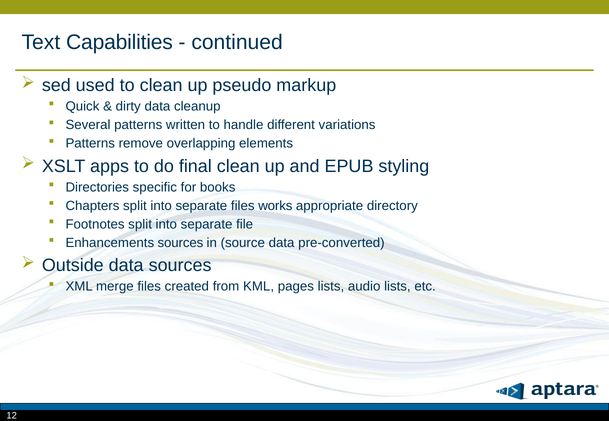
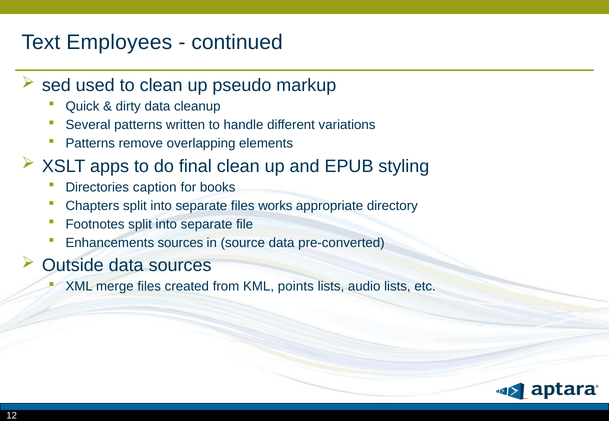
Capabilities: Capabilities -> Employees
specific: specific -> caption
pages: pages -> points
